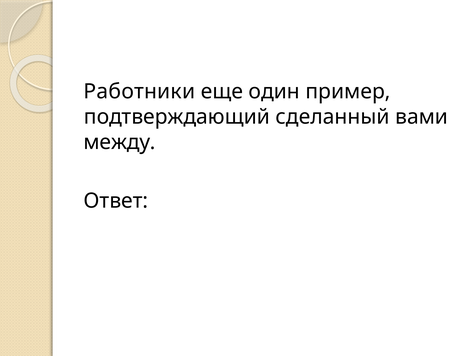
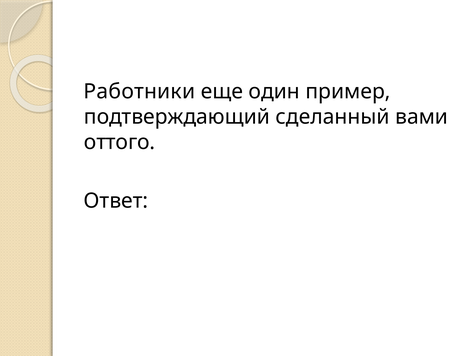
между: между -> оттого
